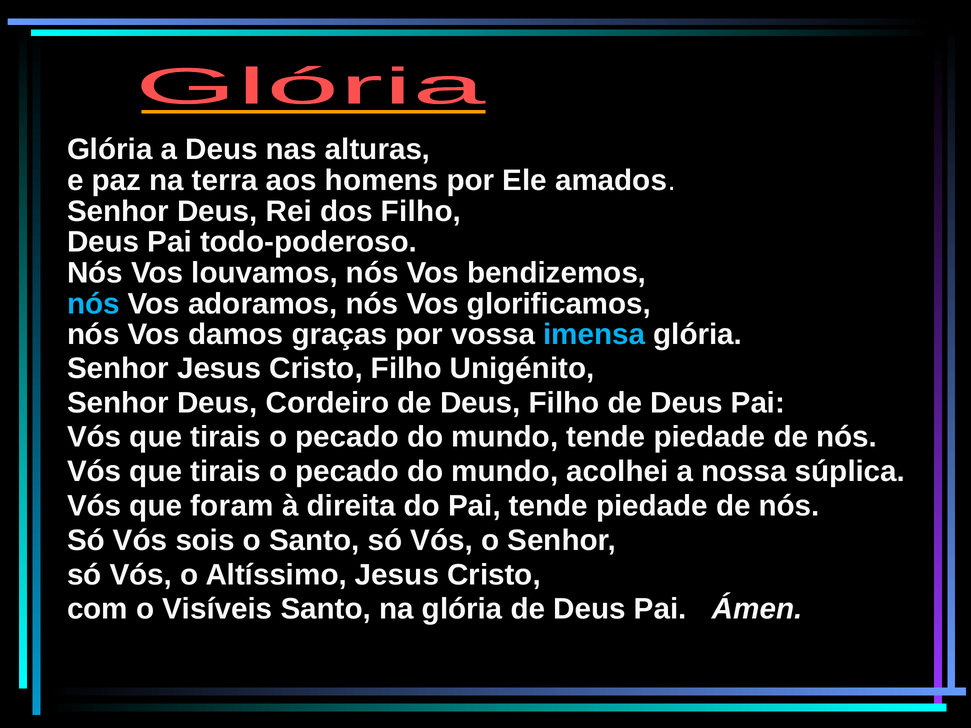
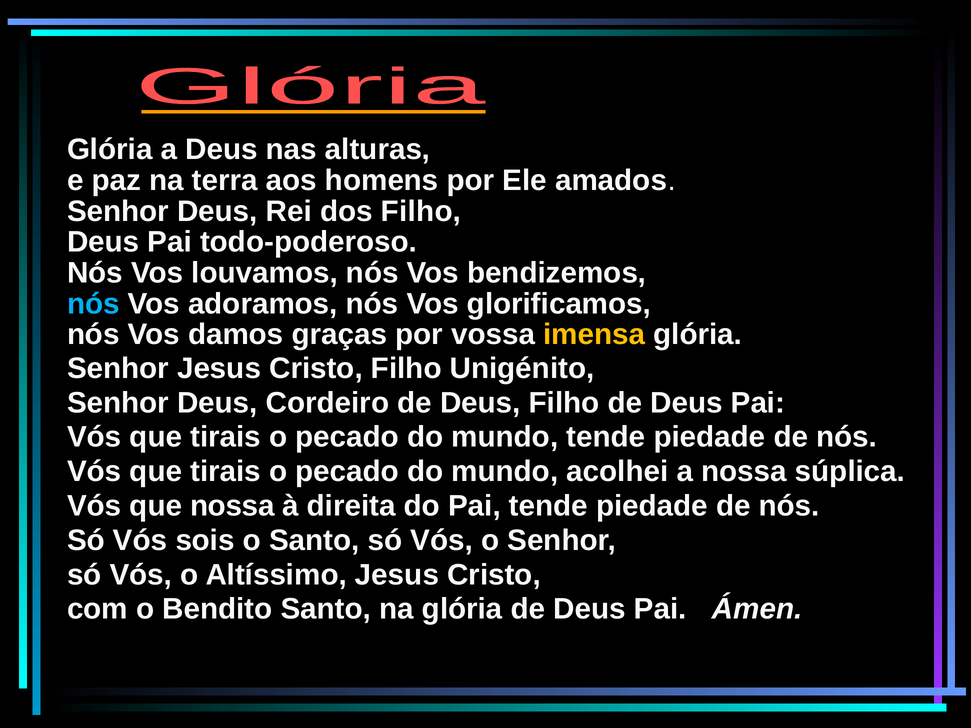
imensa colour: light blue -> yellow
que foram: foram -> nossa
Visíveis: Visíveis -> Bendito
